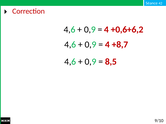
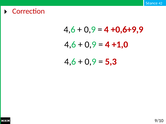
+0,6+6,2: +0,6+6,2 -> +0,6+9,9
+8,7: +8,7 -> +1,0
8,5: 8,5 -> 5,3
